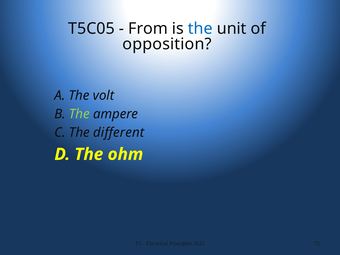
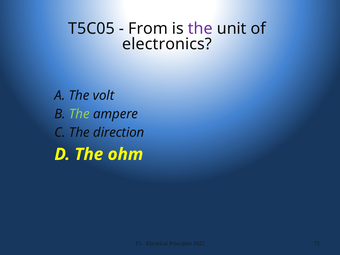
the at (200, 29) colour: blue -> purple
opposition: opposition -> electronics
different: different -> direction
